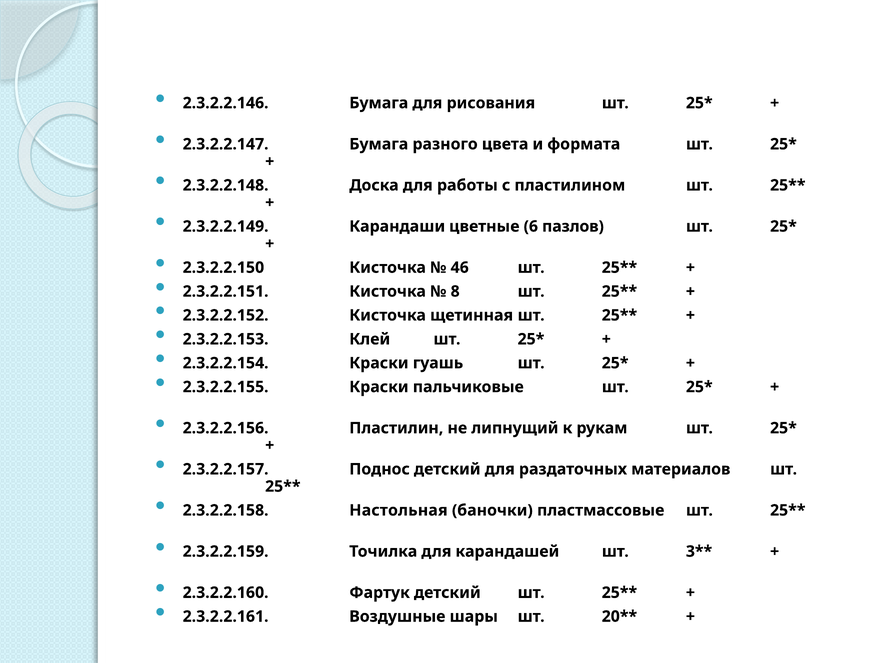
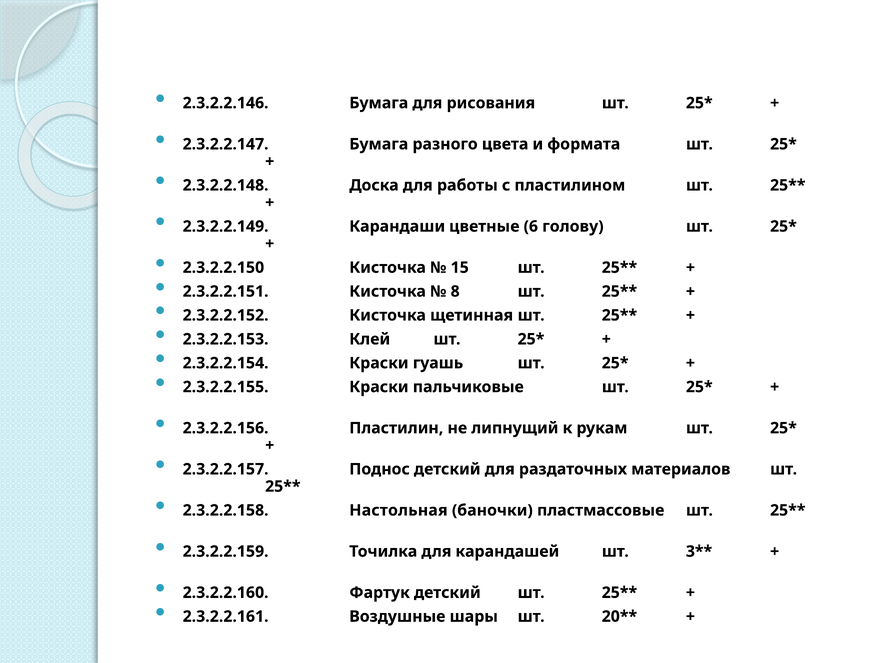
пазлов: пазлов -> голову
46: 46 -> 15
